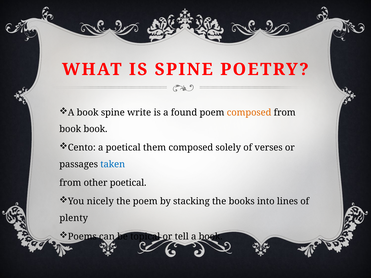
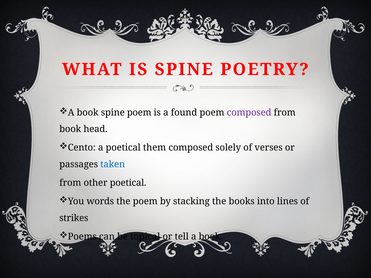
spine write: write -> poem
composed at (249, 113) colour: orange -> purple
book book: book -> head
nicely: nicely -> words
plenty: plenty -> strikes
